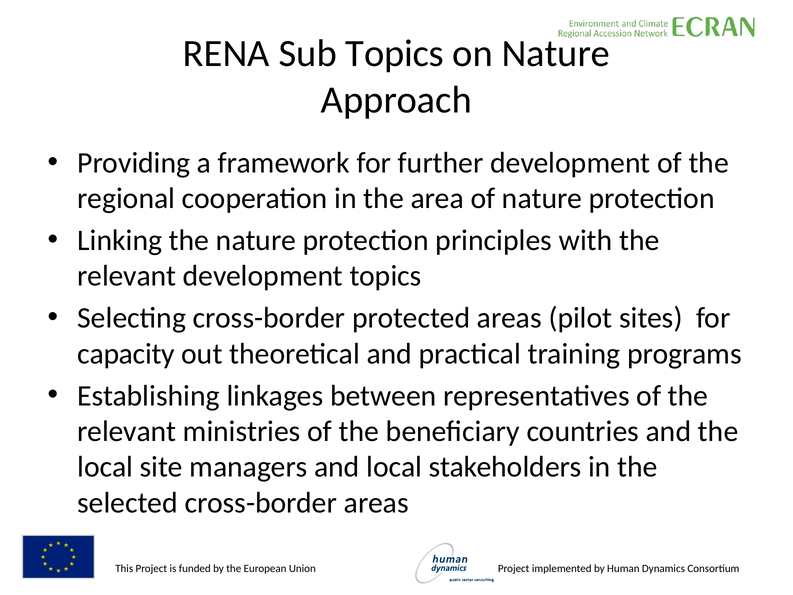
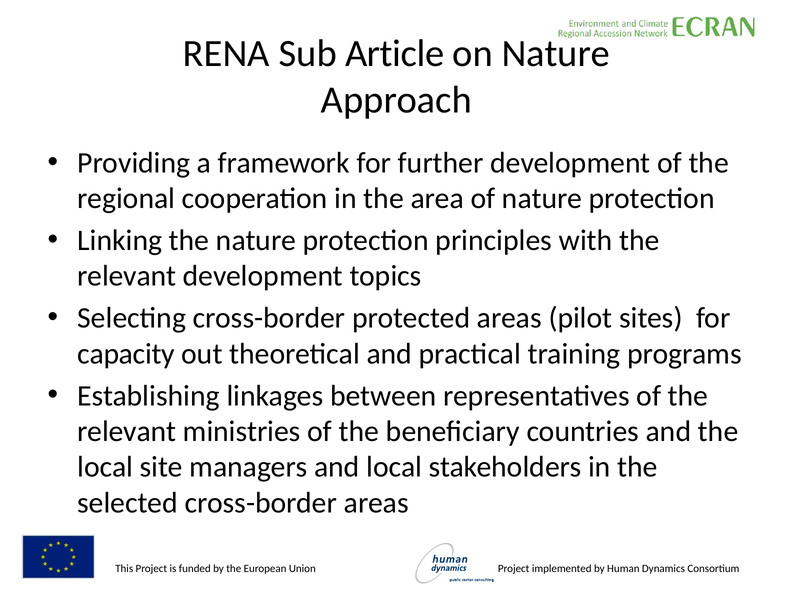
Sub Topics: Topics -> Article
